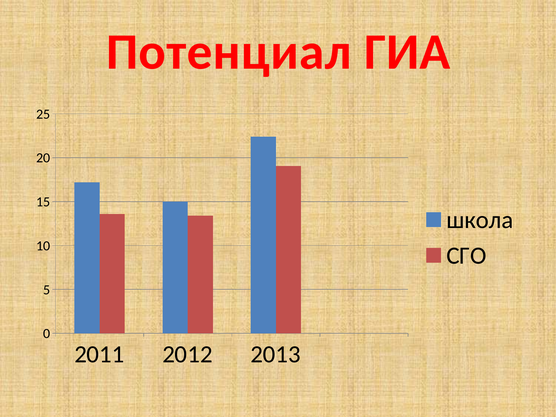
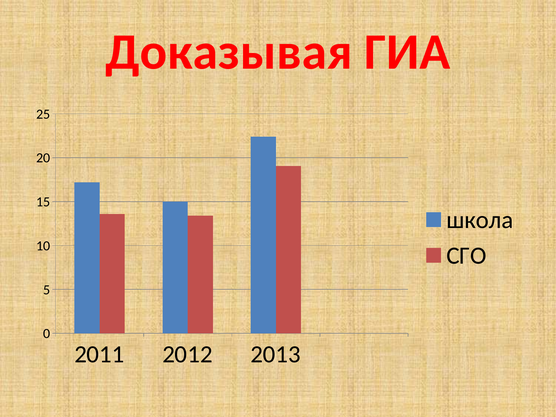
Потенциал: Потенциал -> Доказывая
